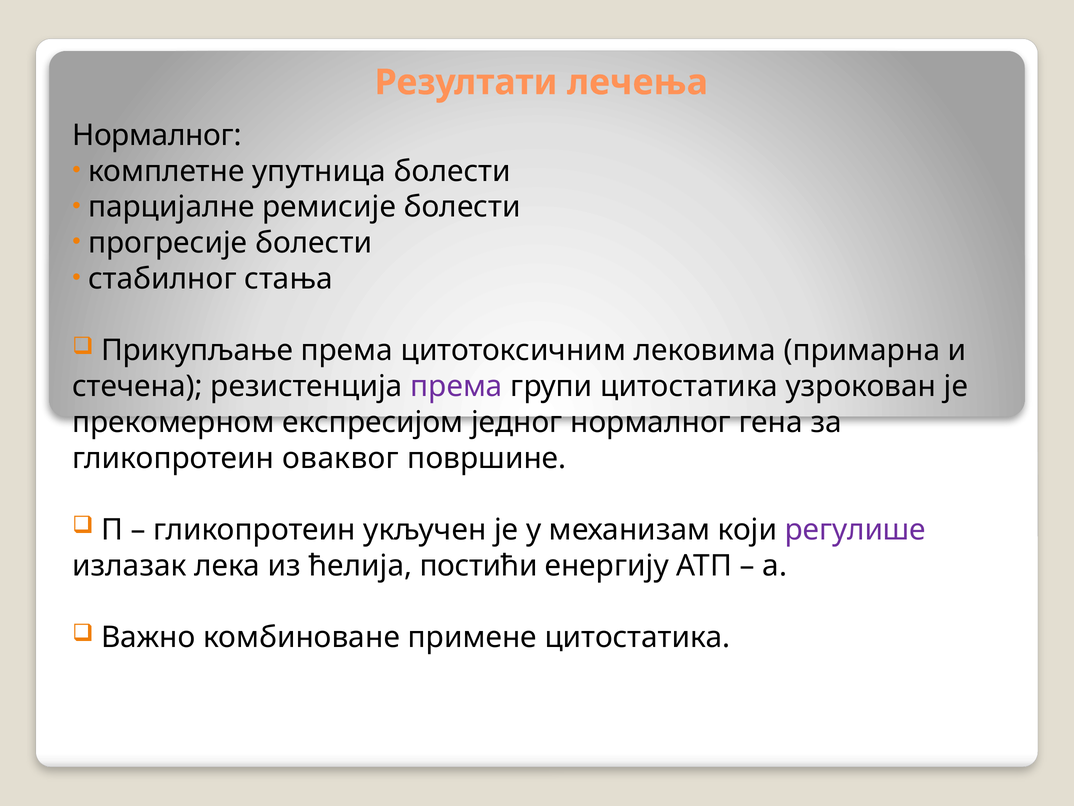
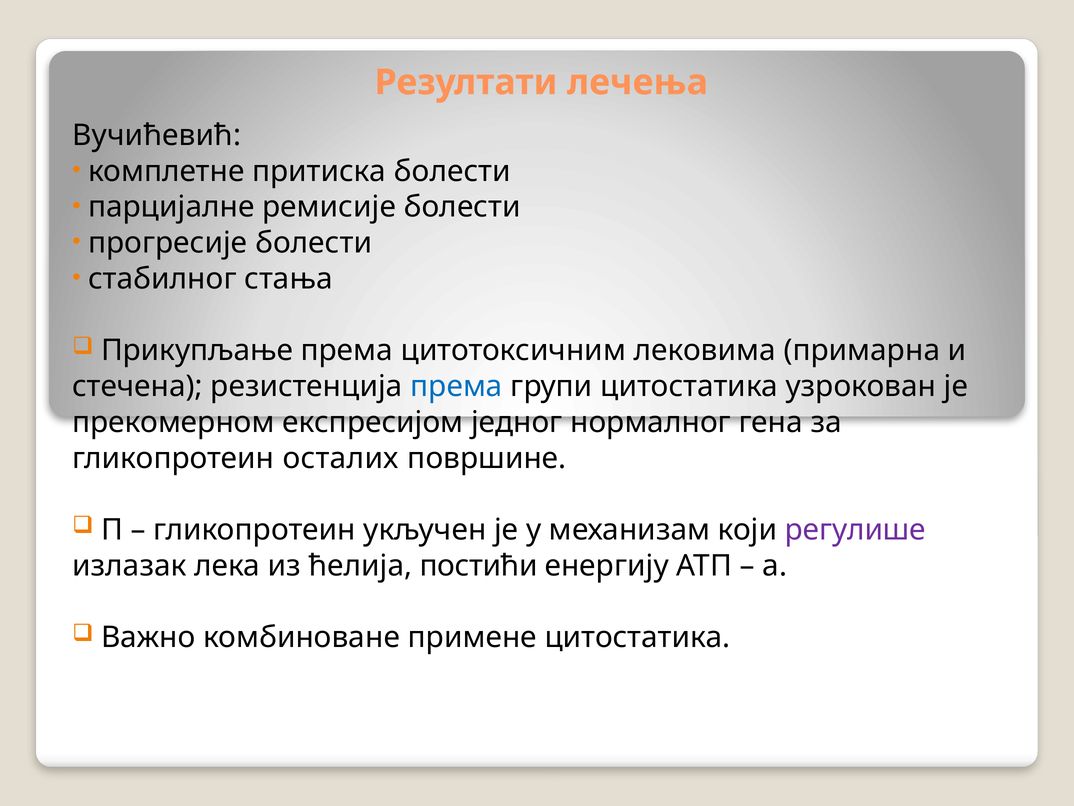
Нормалног at (157, 135): Нормалног -> Вучићевић
упутница: упутница -> притиска
према at (456, 386) colour: purple -> blue
оваквог: оваквог -> осталих
